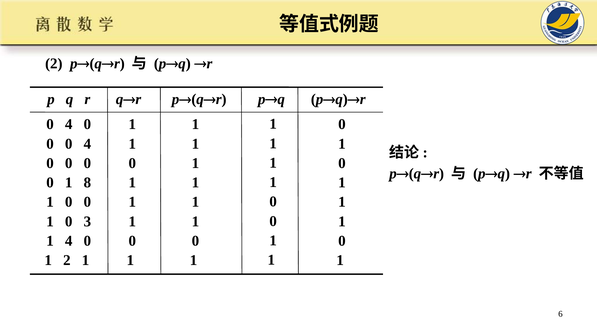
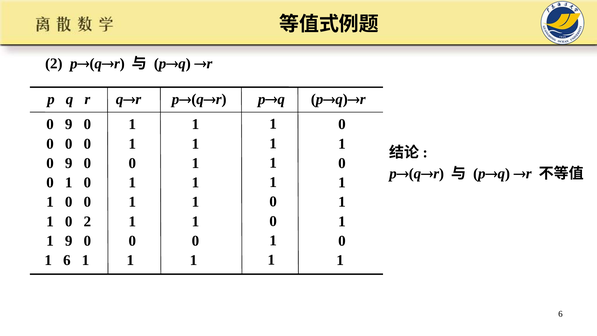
4 at (69, 124): 4 -> 9
4 at (87, 144): 4 -> 0
0 at (69, 163): 0 -> 9
8 at (87, 183): 8 -> 0
0 3: 3 -> 2
1 4: 4 -> 9
1 2: 2 -> 6
